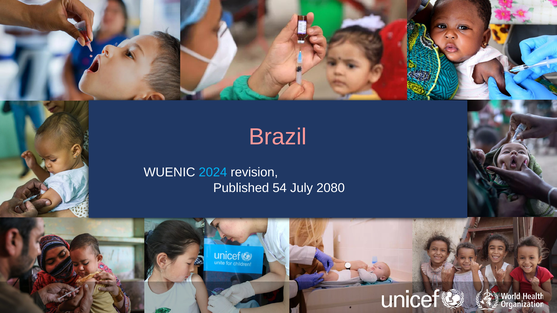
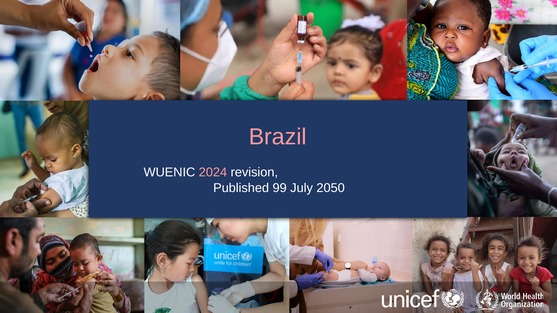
2024 colour: light blue -> pink
54: 54 -> 99
2080: 2080 -> 2050
